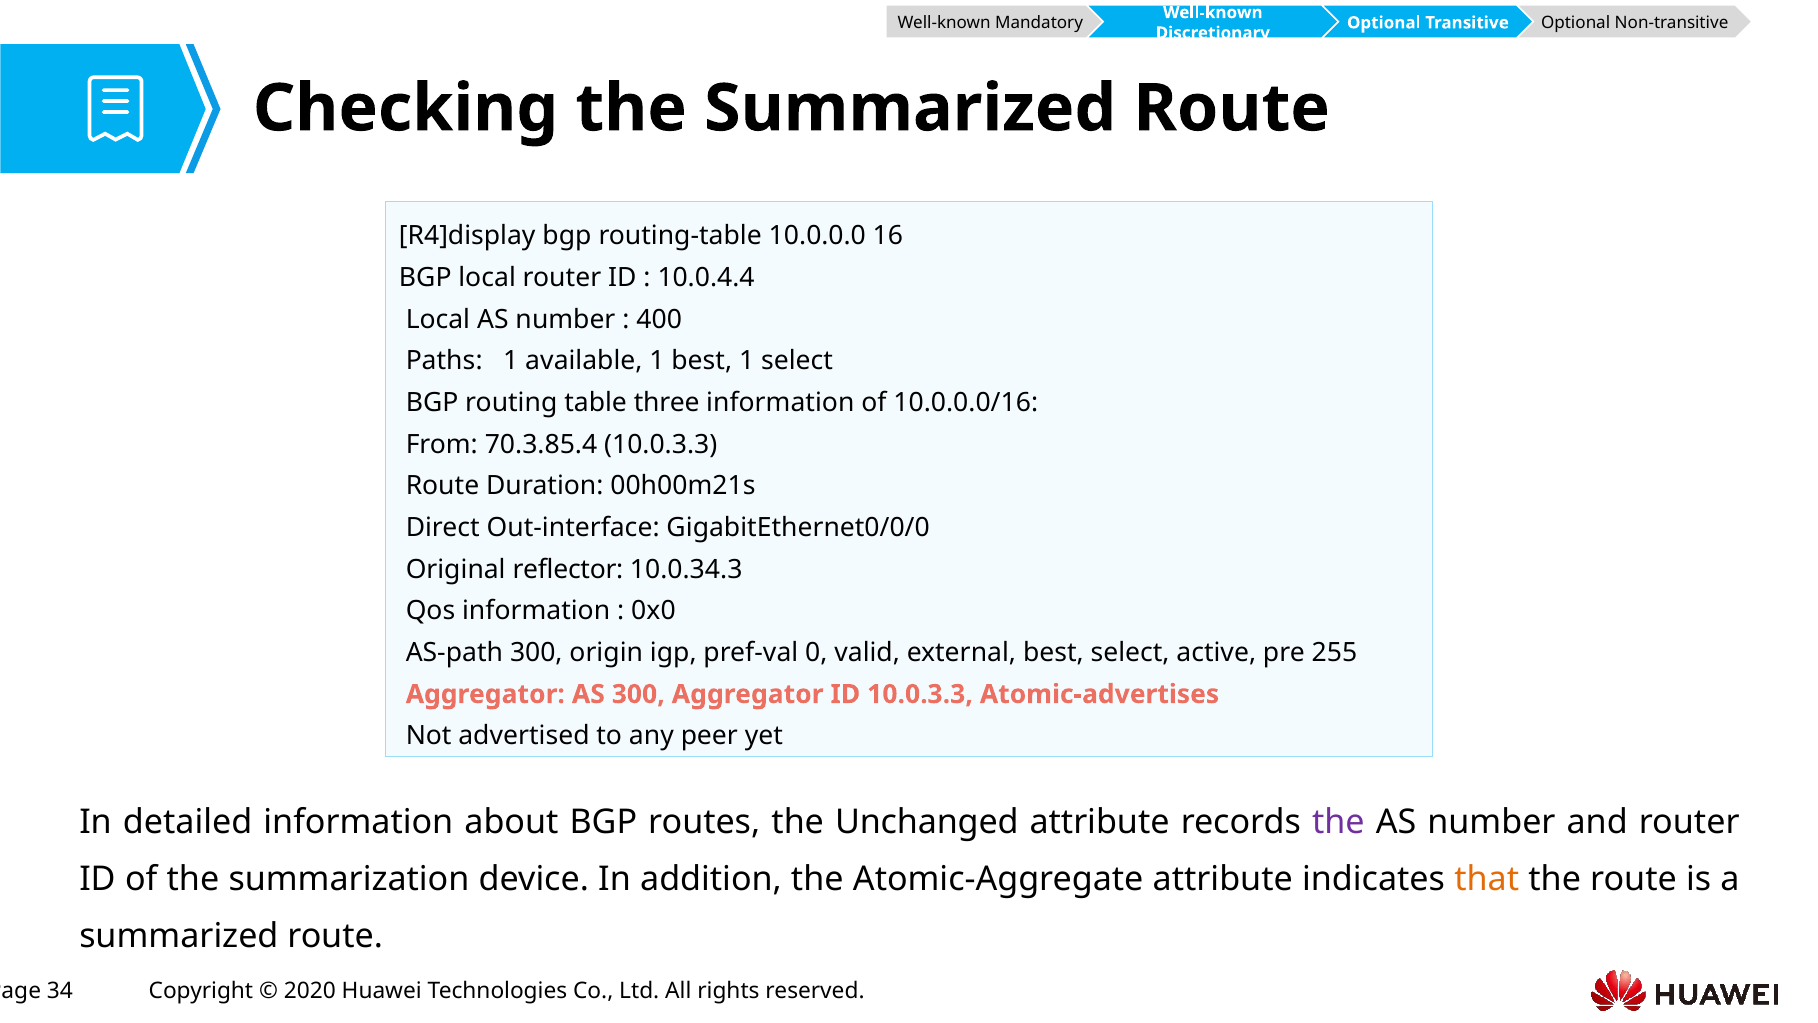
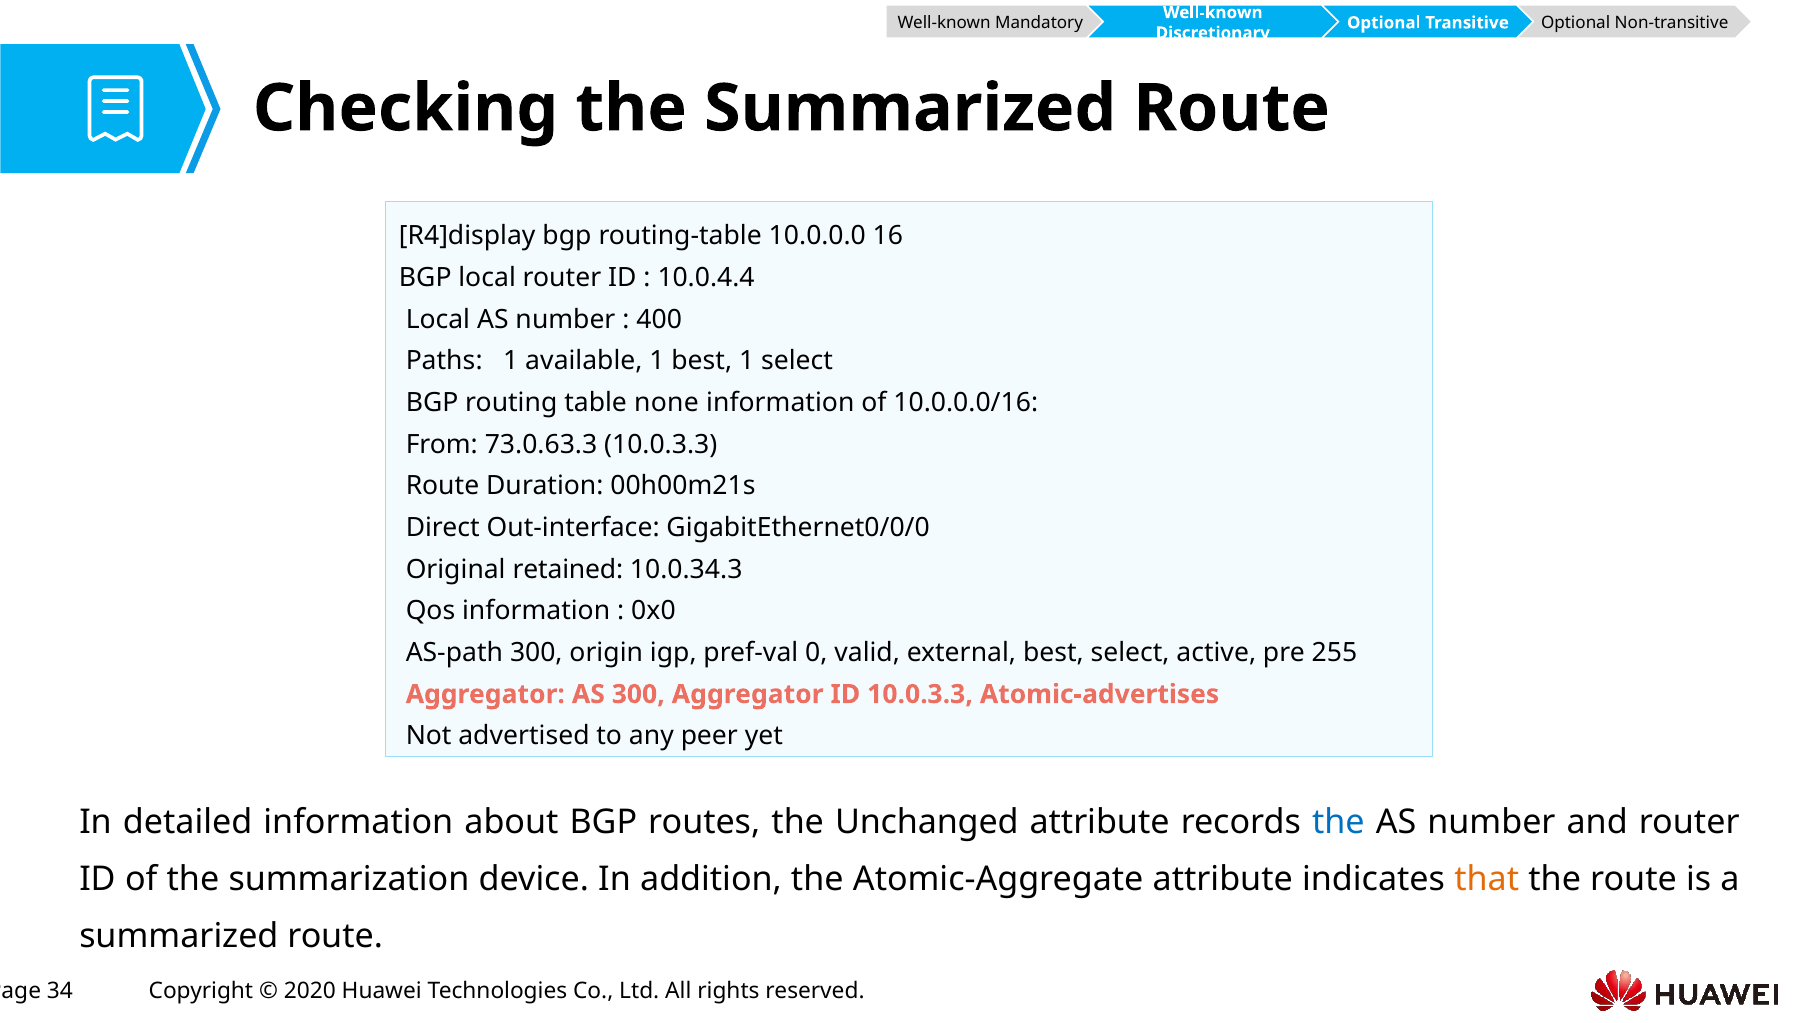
three: three -> none
70.3.85.4: 70.3.85.4 -> 73.0.63.3
reflector: reflector -> retained
the at (1338, 822) colour: purple -> blue
